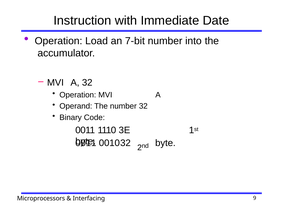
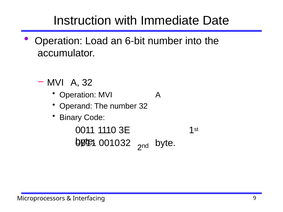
7-bit: 7-bit -> 6-bit
